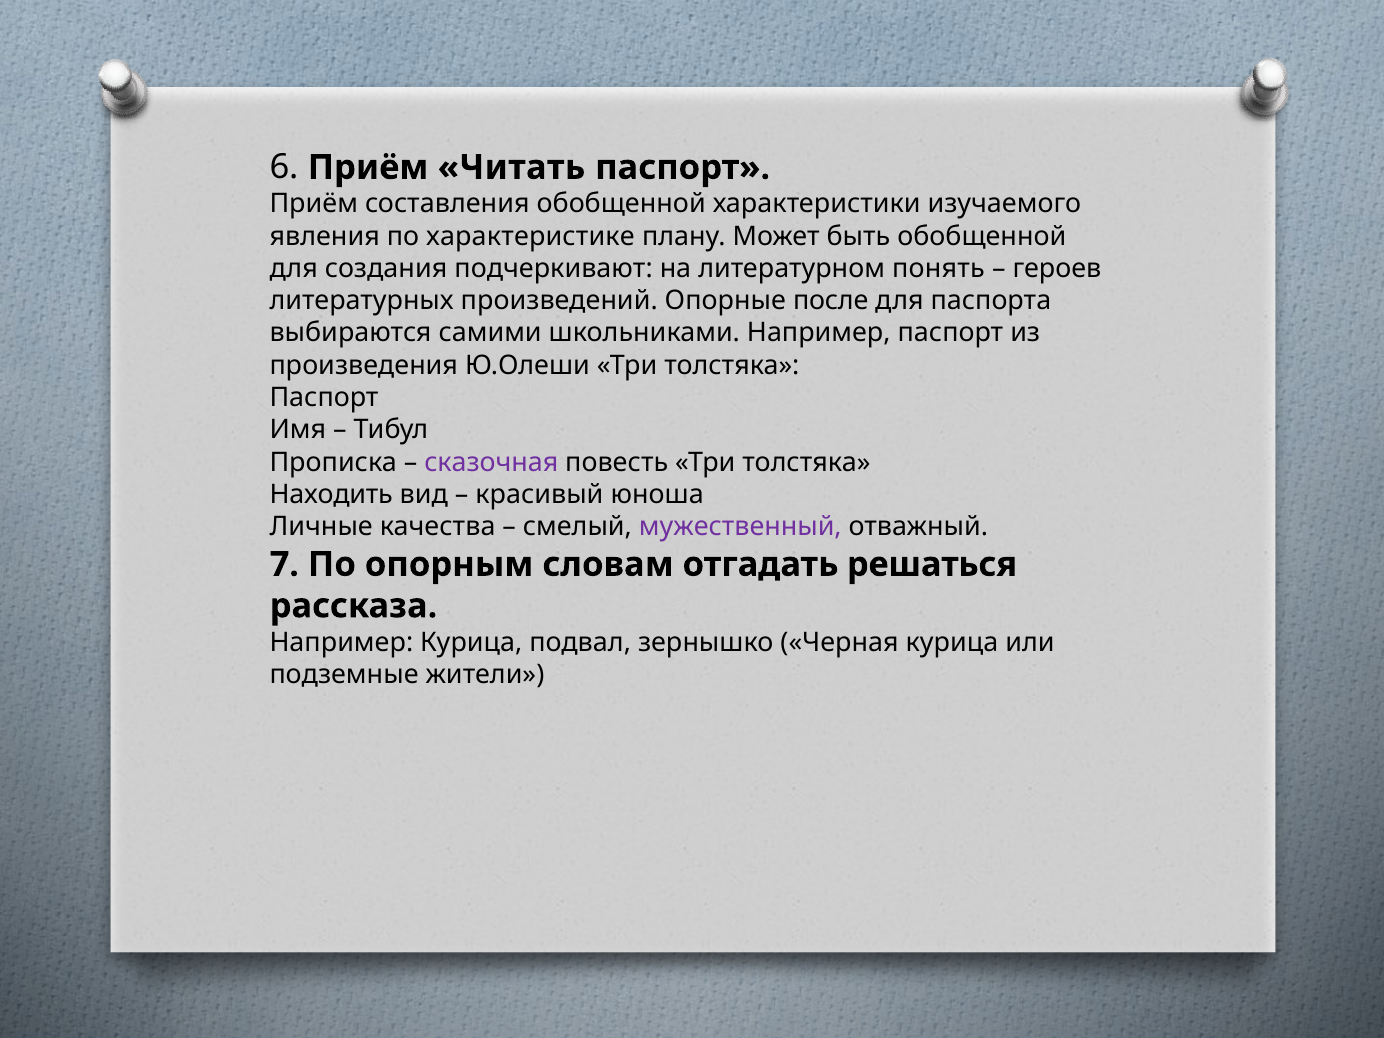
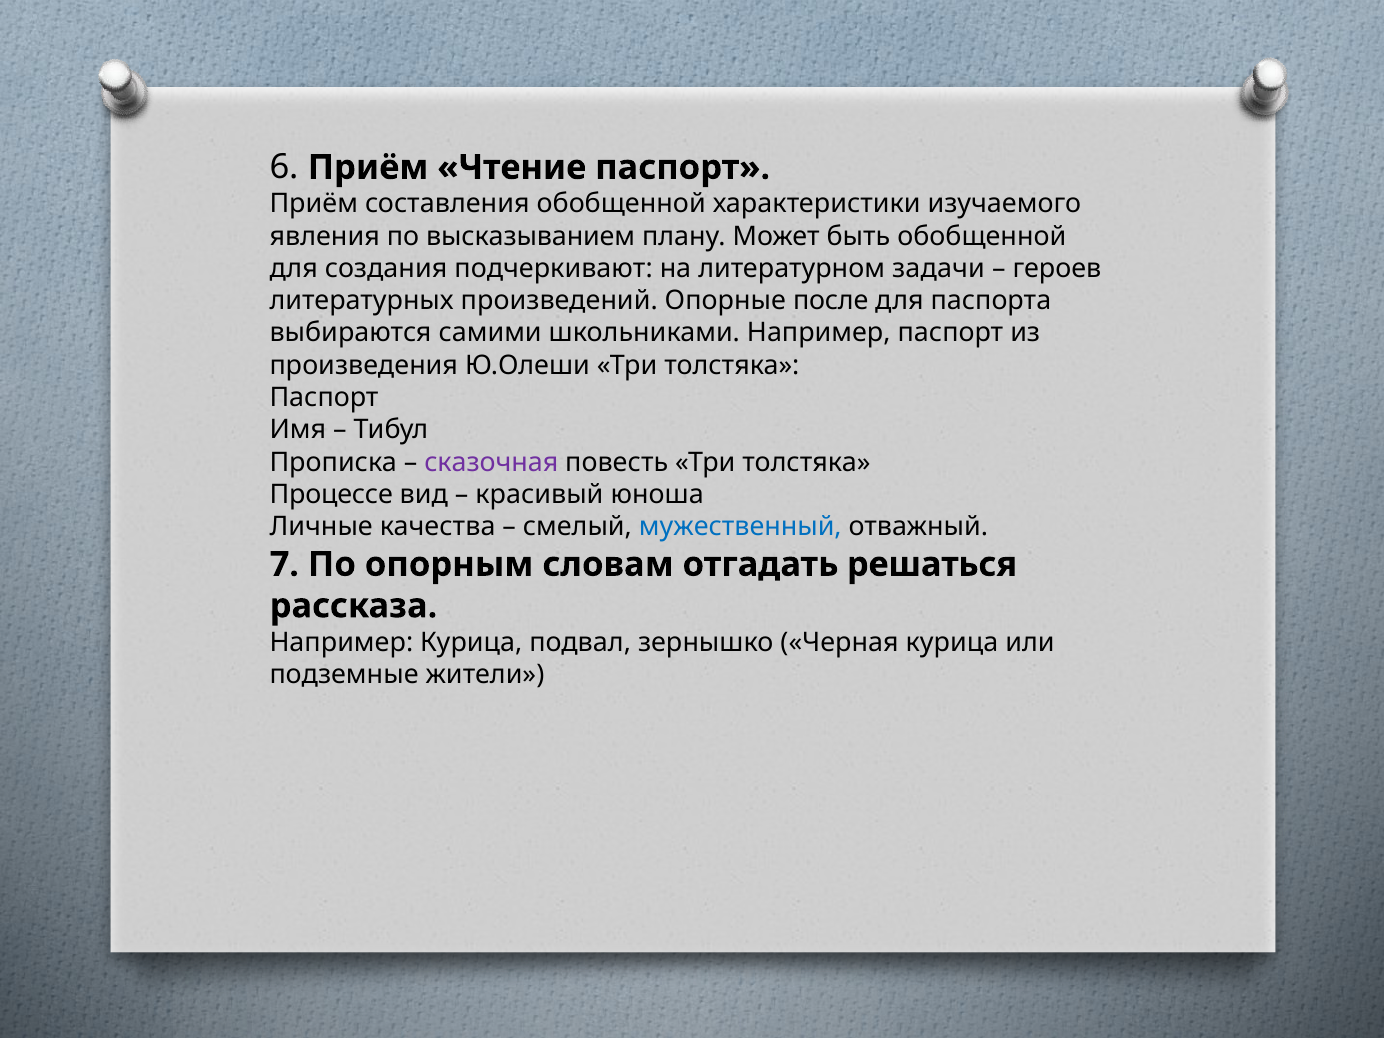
Читать: Читать -> Чтение
характеристике: характеристике -> высказыванием
понять: понять -> задачи
Находить: Находить -> Процессе
мужественный colour: purple -> blue
